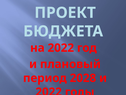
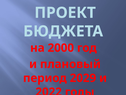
на 2022: 2022 -> 2000
2028: 2028 -> 2029
